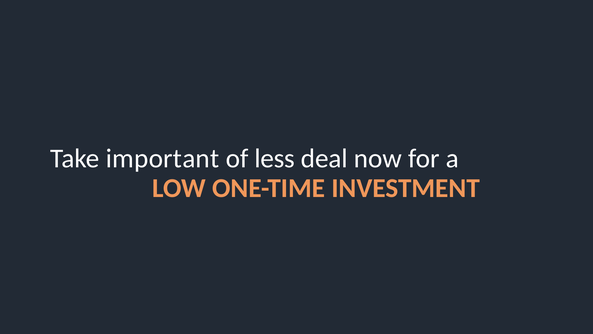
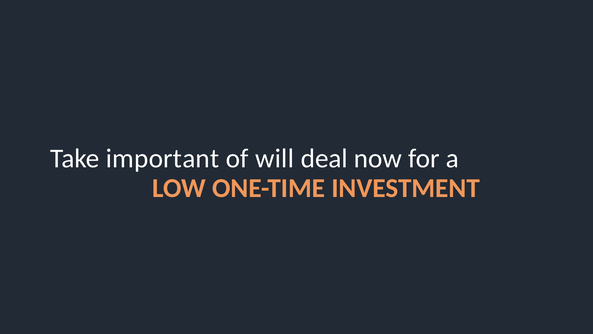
less: less -> will
